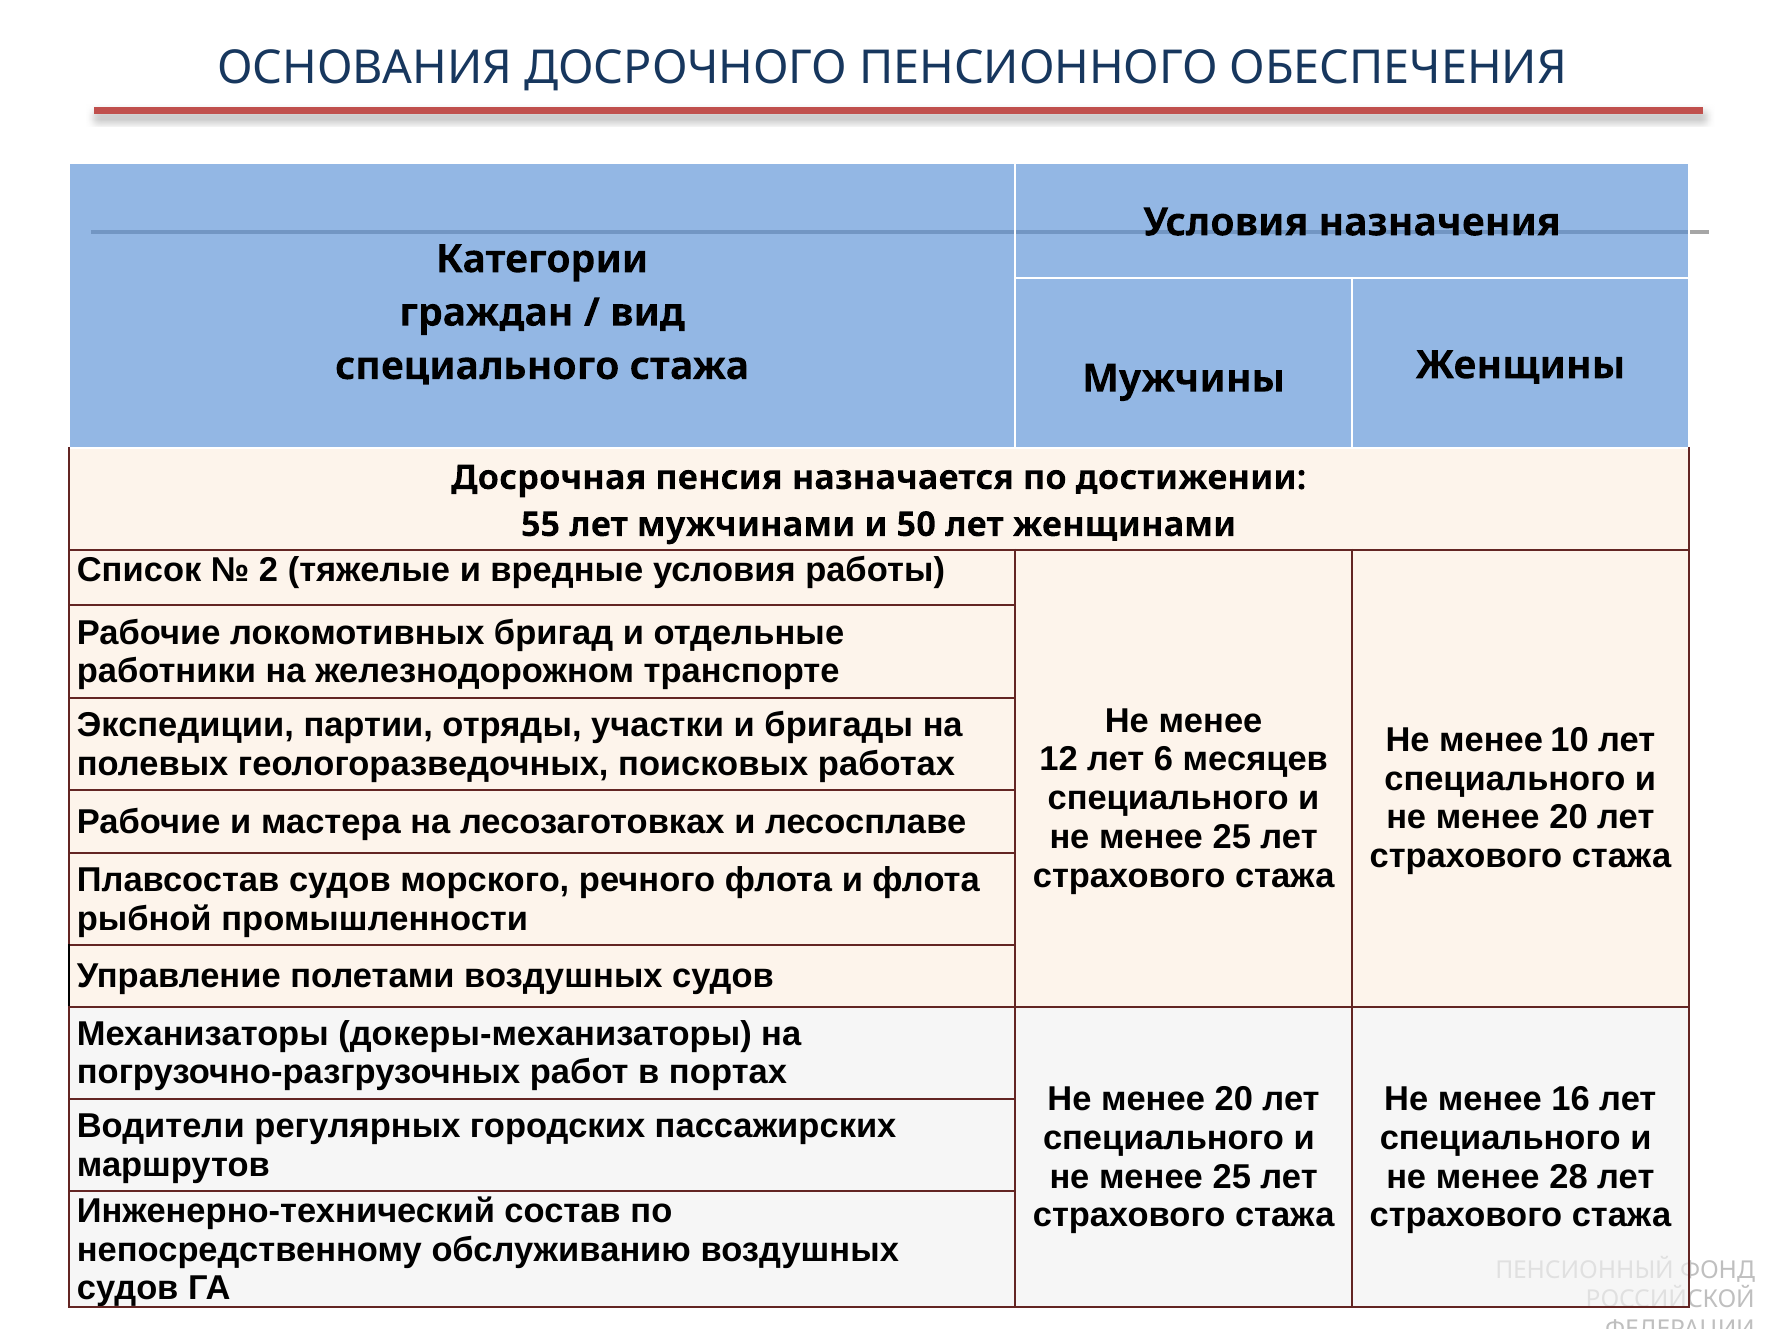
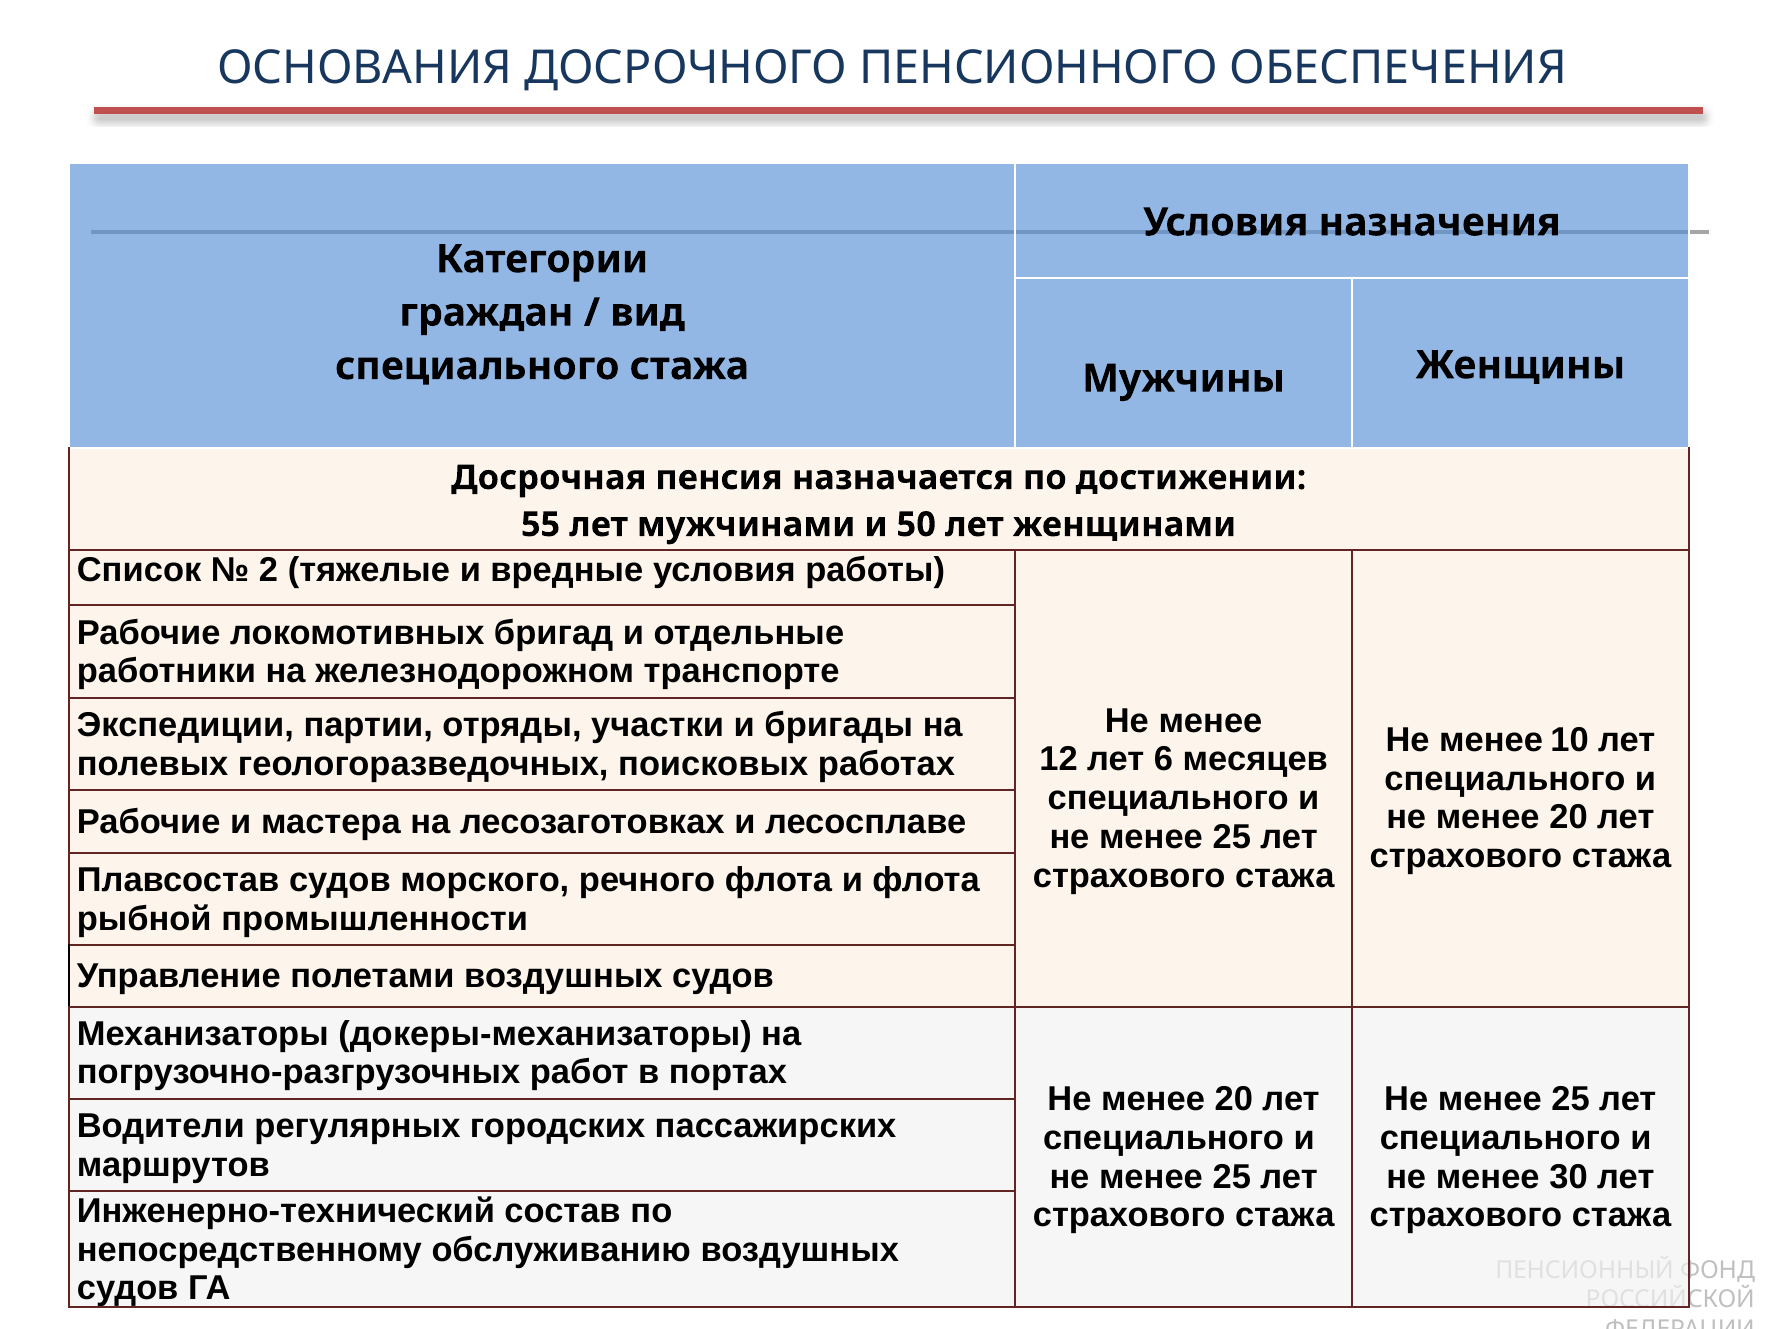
16 at (1571, 1099): 16 -> 25
28: 28 -> 30
